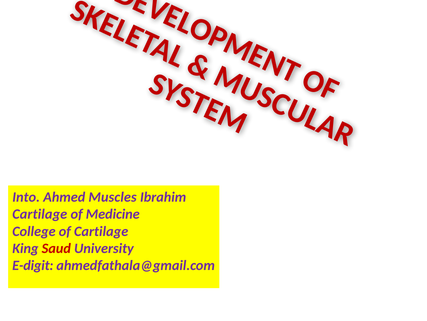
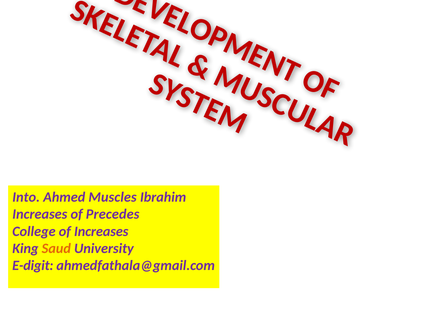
Cartilage at (40, 214): Cartilage -> Increases
Medicine: Medicine -> Precedes
of Cartilage: Cartilage -> Increases
Saud colour: red -> orange
